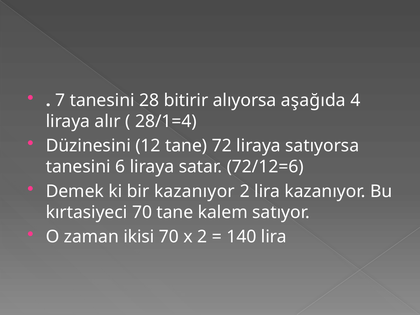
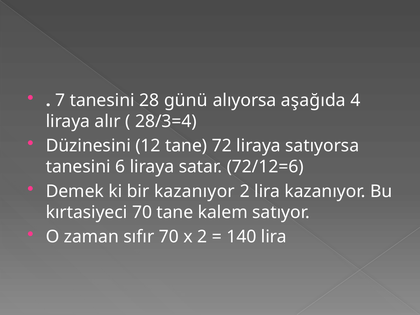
bitirir: bitirir -> günü
28/1=4: 28/1=4 -> 28/3=4
ikisi: ikisi -> sıfır
